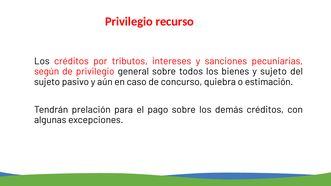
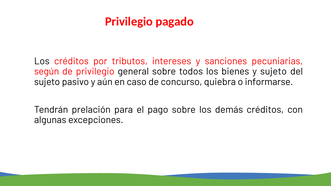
recurso: recurso -> pagado
estimación: estimación -> informarse
